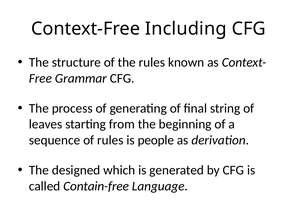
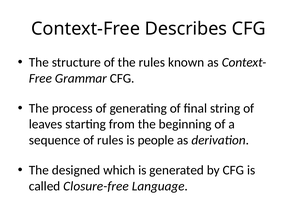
Including: Including -> Describes
Contain-free: Contain-free -> Closure-free
